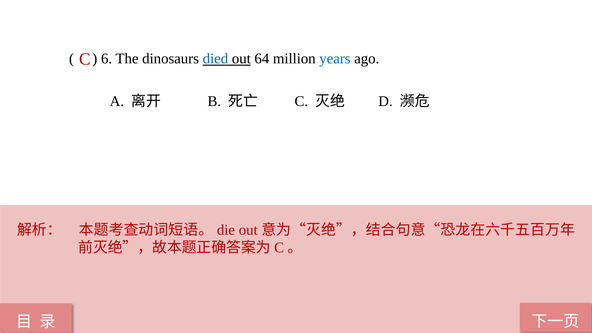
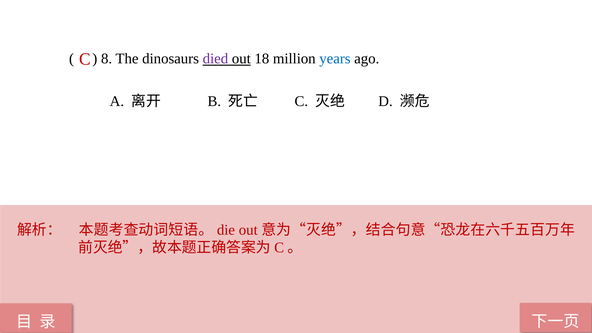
6: 6 -> 8
died colour: blue -> purple
64: 64 -> 18
